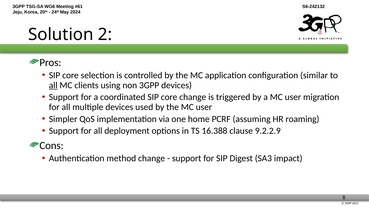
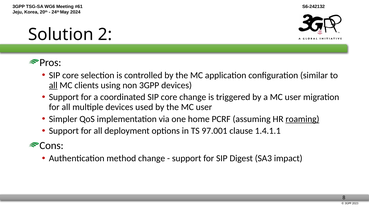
roaming underline: none -> present
16.388: 16.388 -> 97.001
9.2.2.9: 9.2.2.9 -> 1.4.1.1
